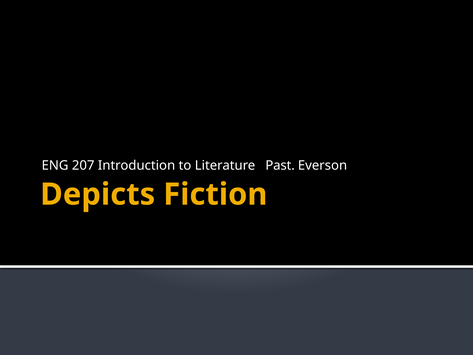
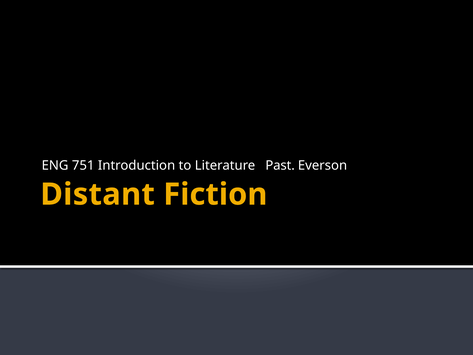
207: 207 -> 751
Depicts: Depicts -> Distant
